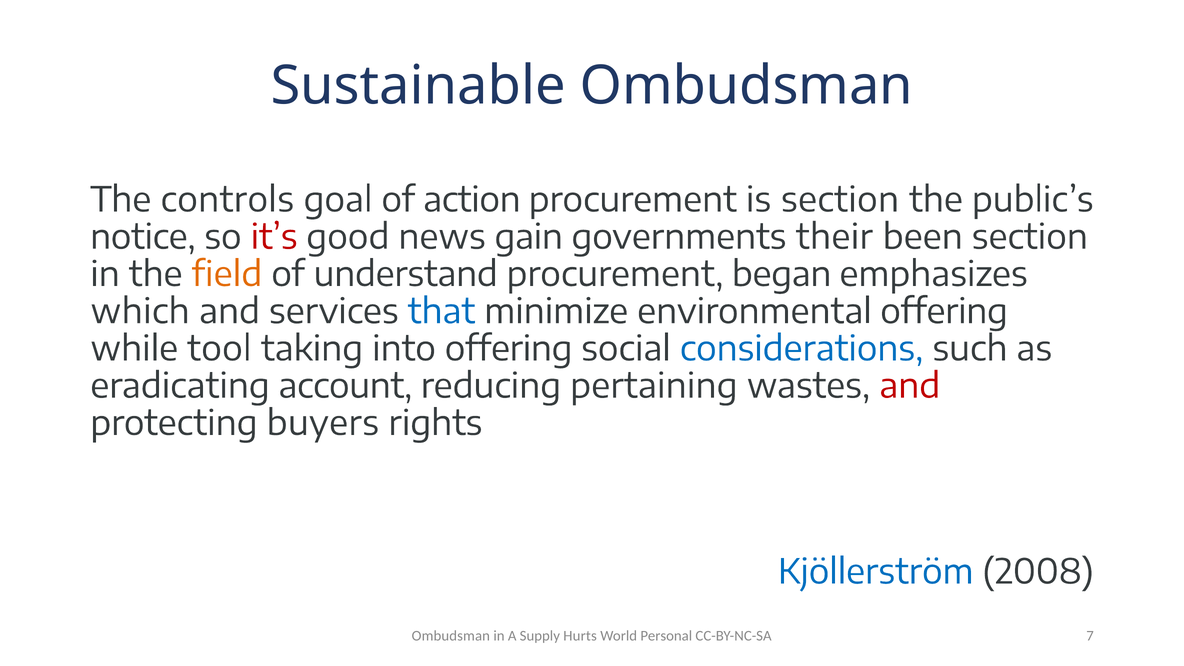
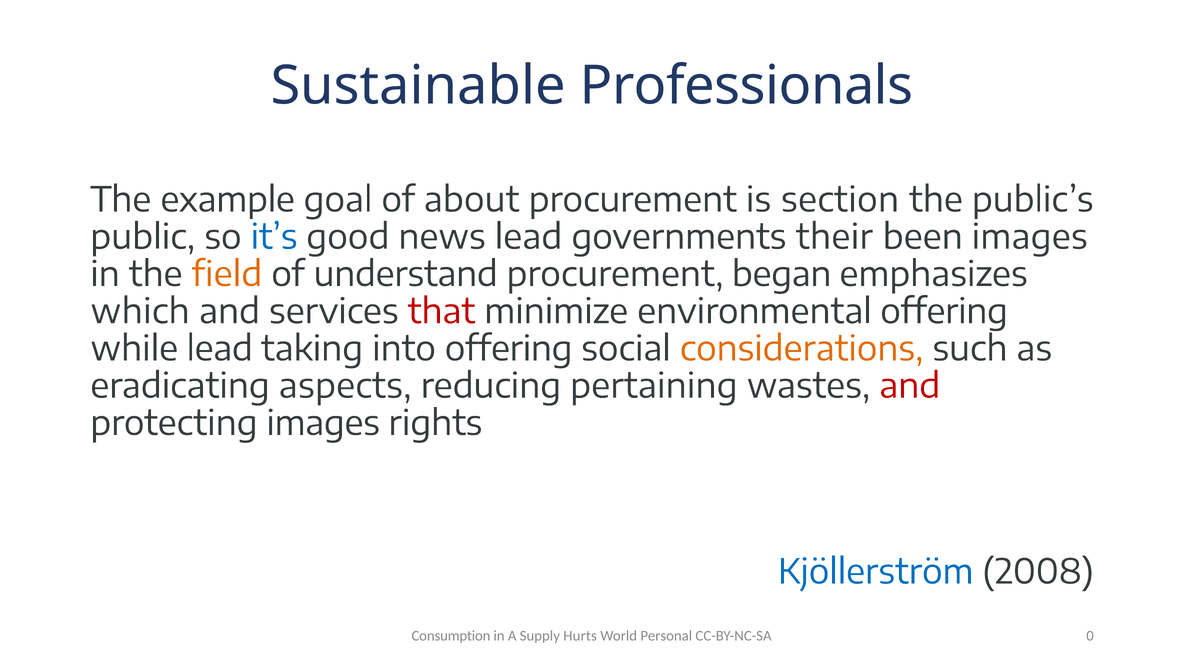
Sustainable Ombudsman: Ombudsman -> Professionals
controls: controls -> example
action: action -> about
notice: notice -> public
it’s colour: red -> blue
news gain: gain -> lead
been section: section -> images
that colour: blue -> red
while tool: tool -> lead
considerations colour: blue -> orange
account: account -> aspects
protecting buyers: buyers -> images
Ombudsman at (451, 636): Ombudsman -> Consumption
7: 7 -> 0
